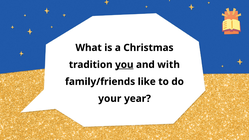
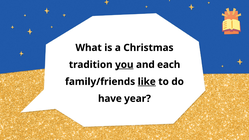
with: with -> each
like underline: none -> present
your: your -> have
